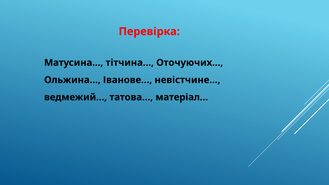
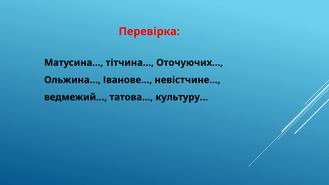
матеріал…: матеріал… -> культуру…
